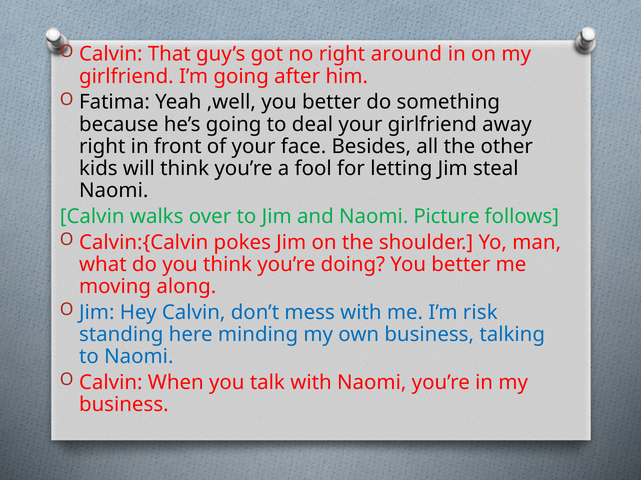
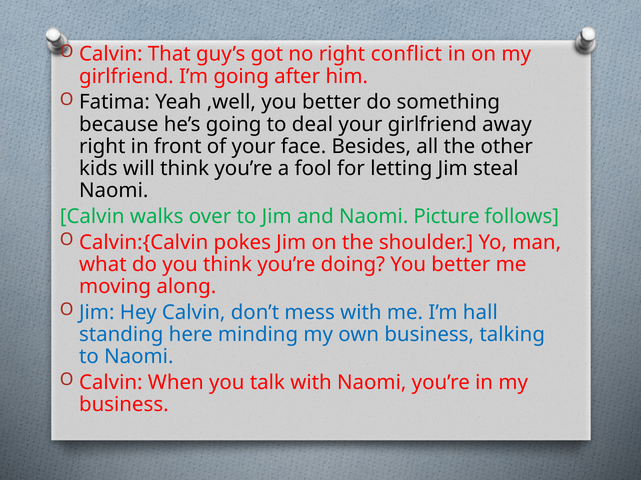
around: around -> conflict
risk: risk -> hall
